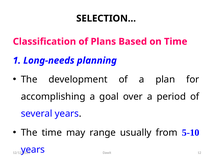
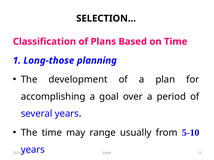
Long-needs: Long-needs -> Long-those
